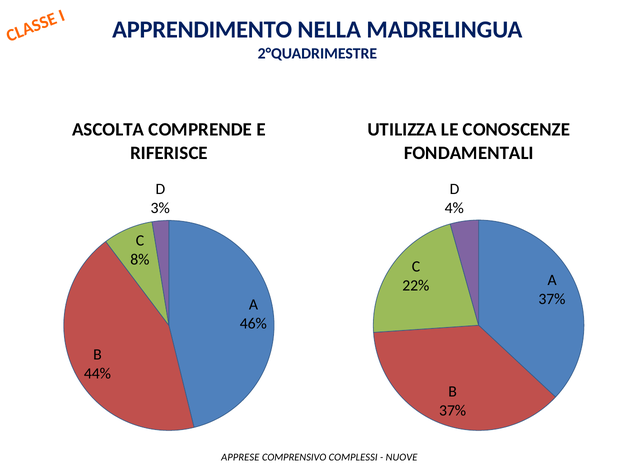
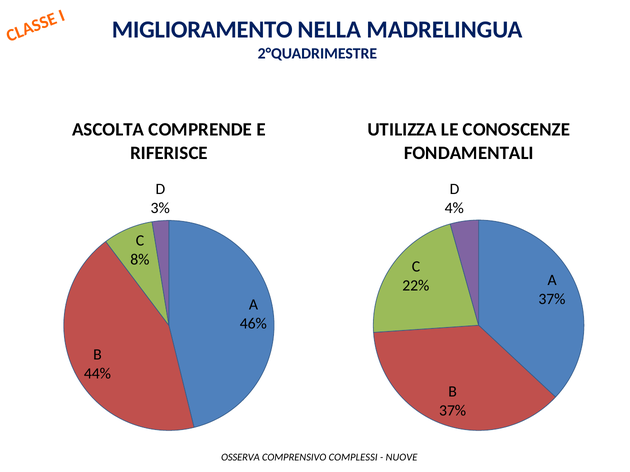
APPRENDIMENTO: APPRENDIMENTO -> MIGLIORAMENTO
APPRESE: APPRESE -> OSSERVA
